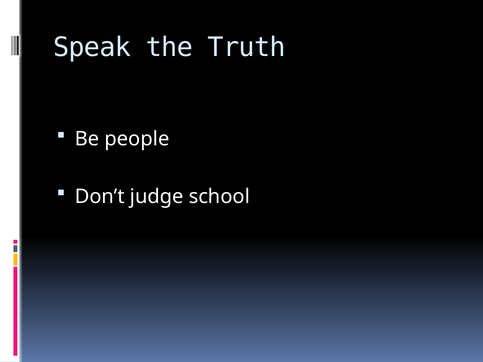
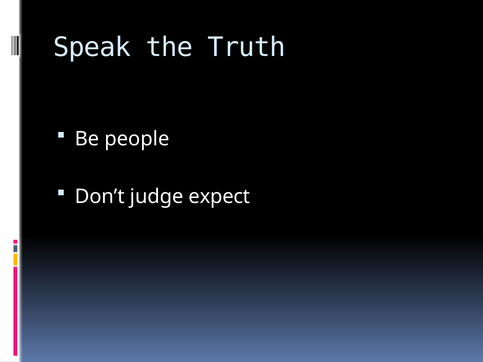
school: school -> expect
